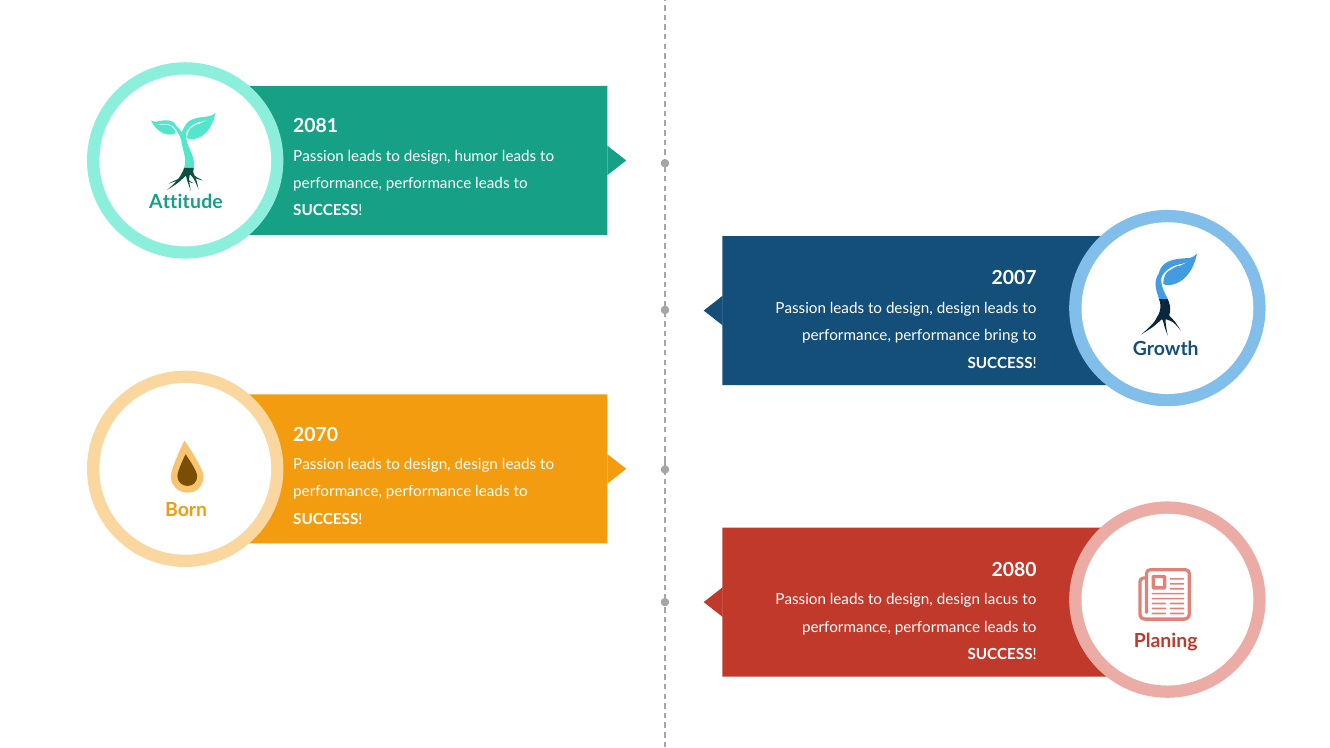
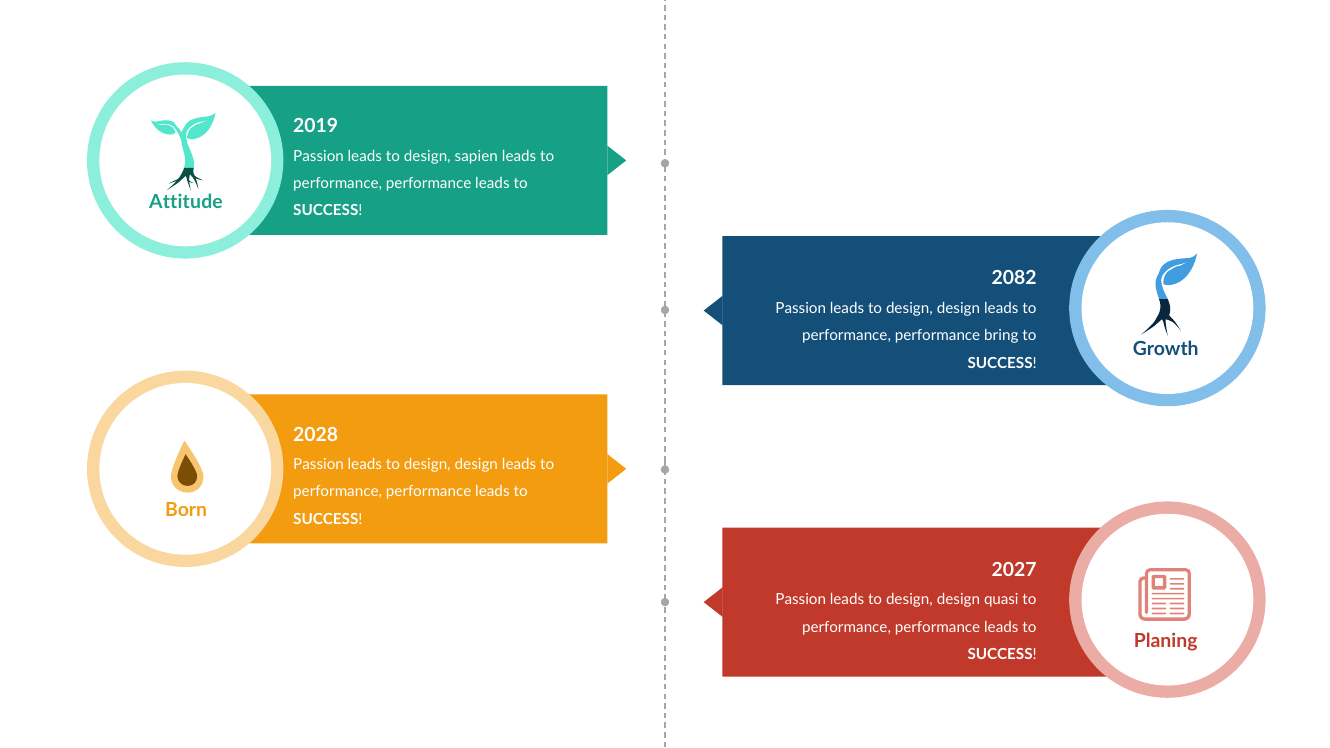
2081: 2081 -> 2019
humor: humor -> sapien
2007: 2007 -> 2082
2070: 2070 -> 2028
2080: 2080 -> 2027
lacus: lacus -> quasi
